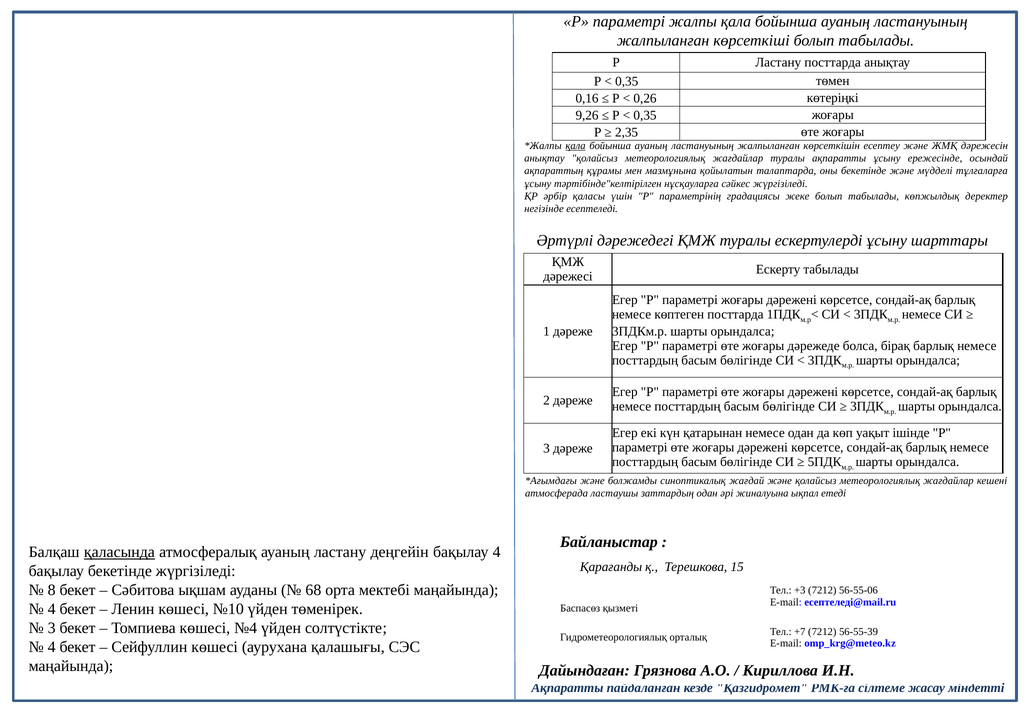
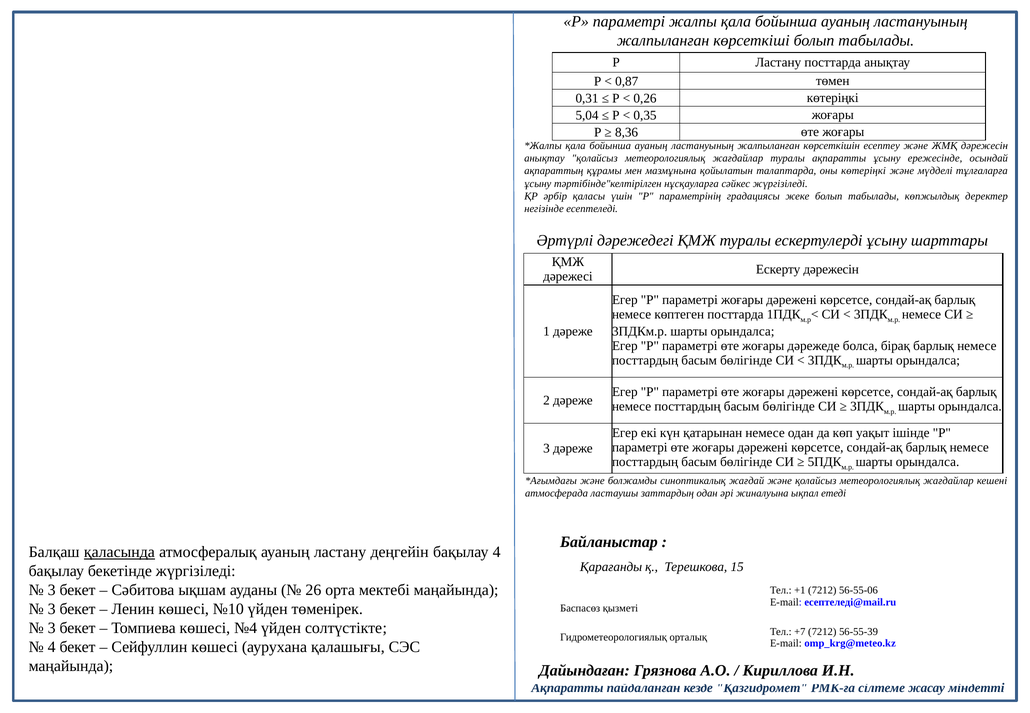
0,35 at (627, 81): 0,35 -> 0,87
0,16: 0,16 -> 0,31
9,26: 9,26 -> 5,04
2,35: 2,35 -> 8,36
қала at (576, 146) underline: present -> none
оны бекетінде: бекетінде -> көтеріңкі
Ескерту табылады: табылады -> дәрежесін
8 at (52, 590): 8 -> 3
68: 68 -> 26
+3: +3 -> +1
4 at (52, 609): 4 -> 3
